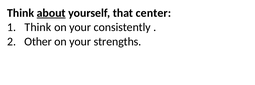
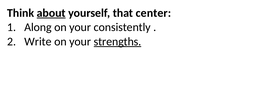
Think at (38, 27): Think -> Along
Other: Other -> Write
strengths underline: none -> present
